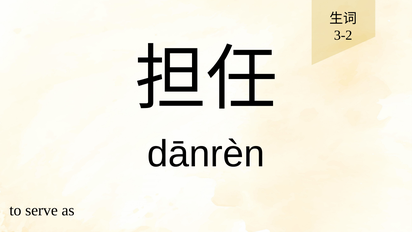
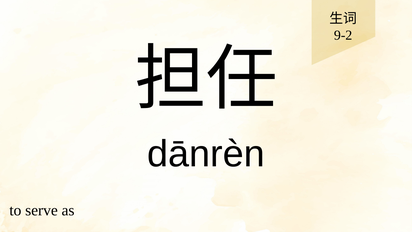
3-2: 3-2 -> 9-2
